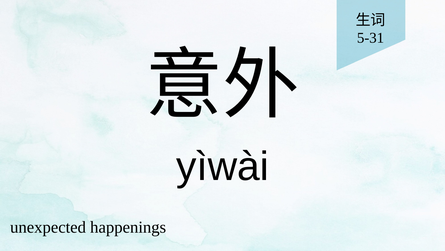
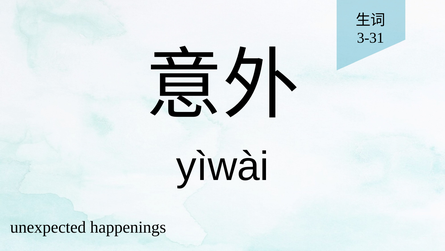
5-31: 5-31 -> 3-31
